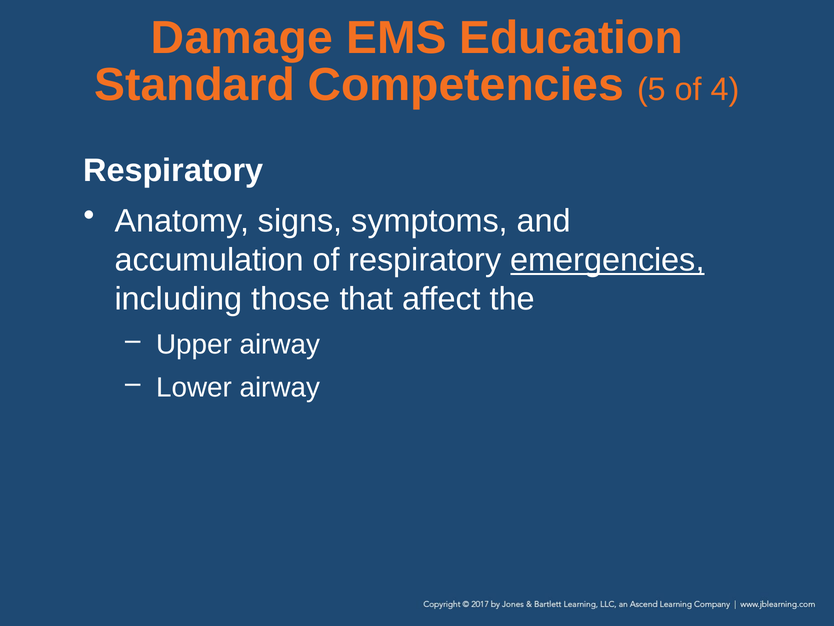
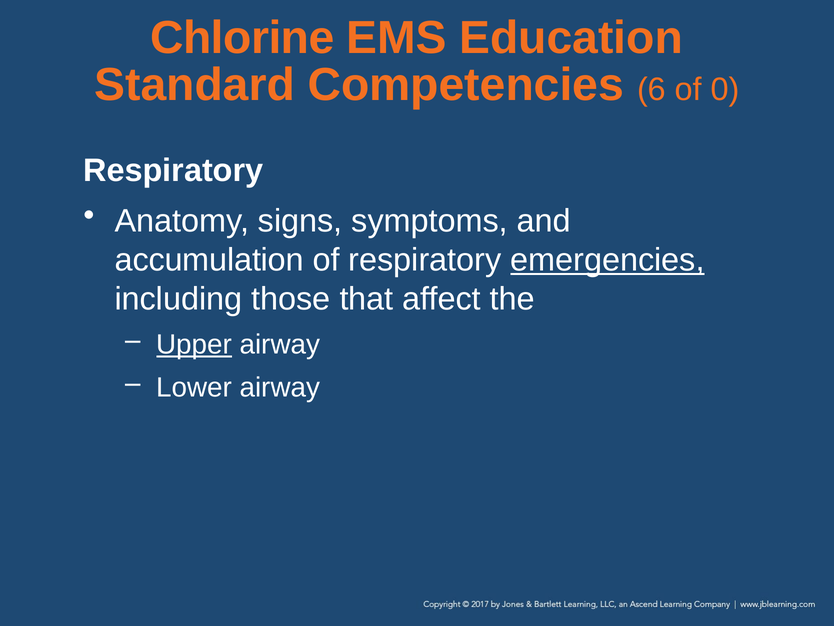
Damage: Damage -> Chlorine
5: 5 -> 6
4: 4 -> 0
Upper underline: none -> present
